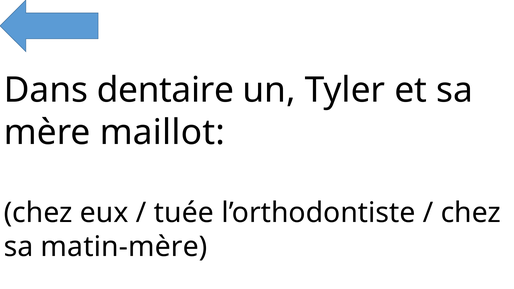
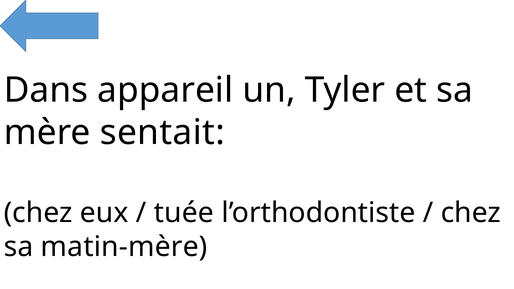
dentaire: dentaire -> appareil
maillot: maillot -> sentait
